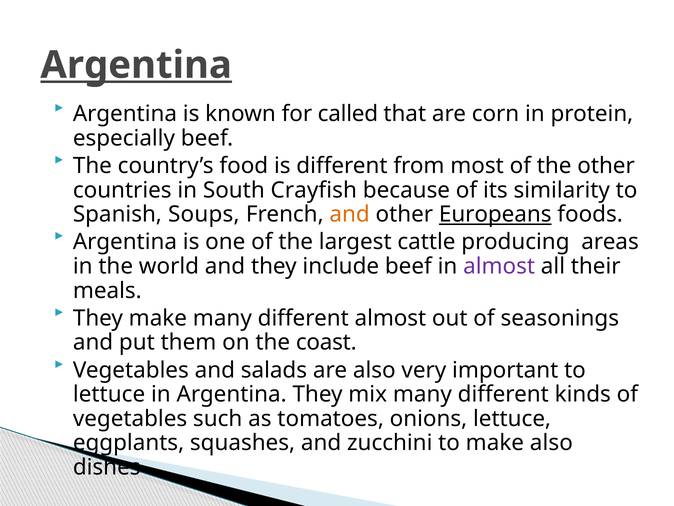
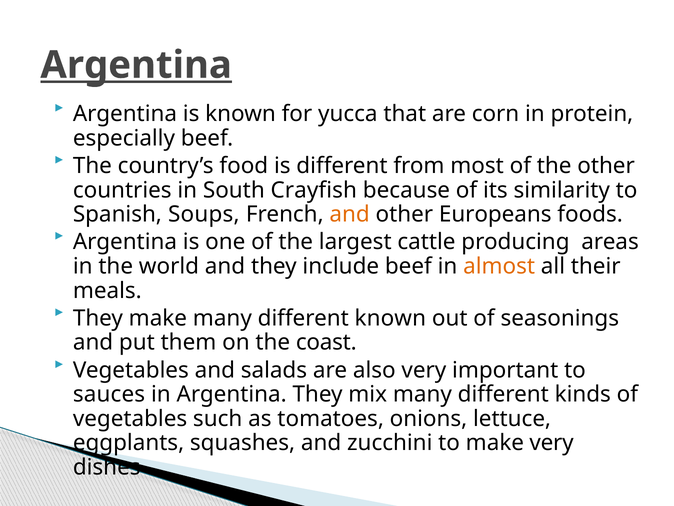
called: called -> yucca
Europeans underline: present -> none
almost at (499, 266) colour: purple -> orange
different almost: almost -> known
lettuce at (109, 394): lettuce -> sauces
make also: also -> very
